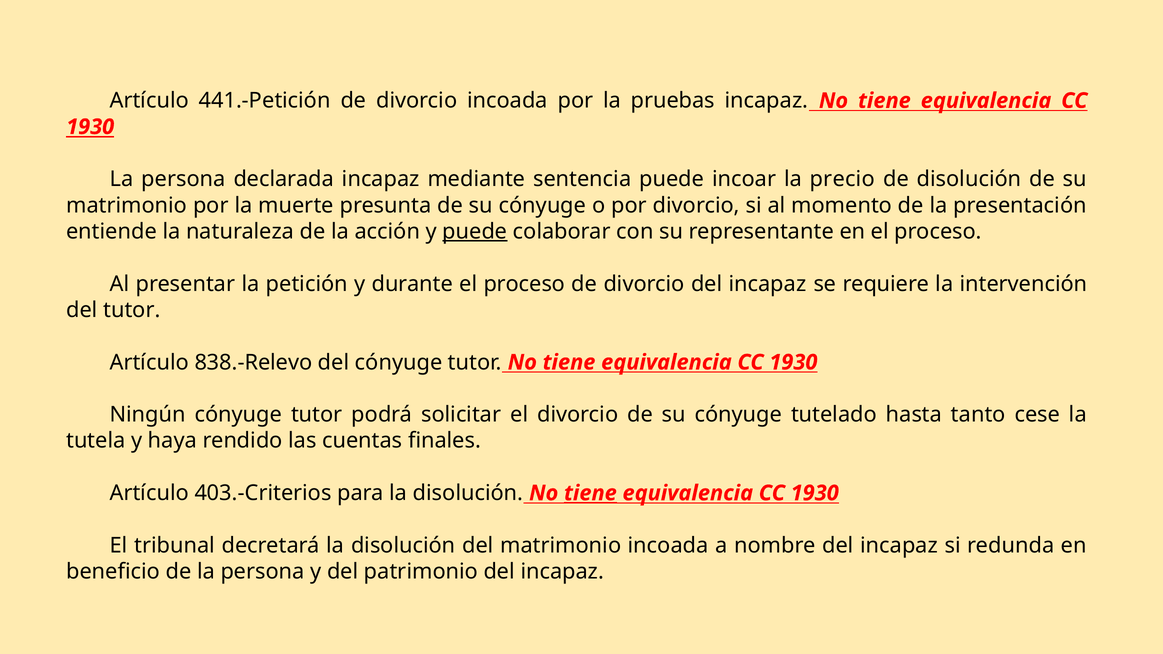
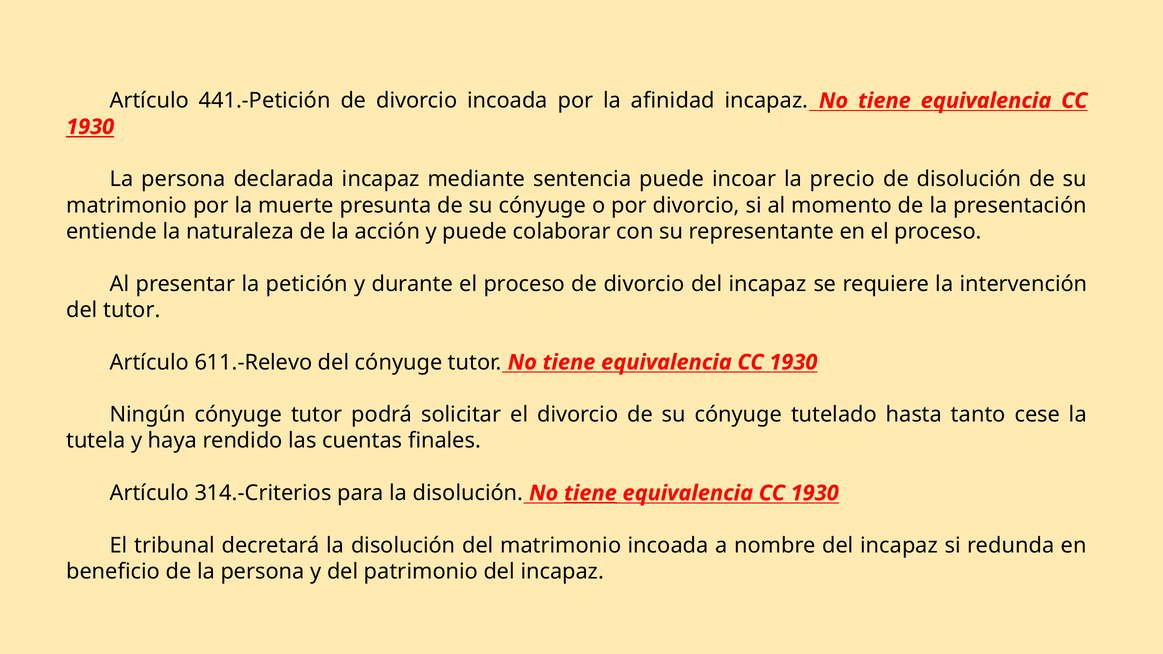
pruebas: pruebas -> afinidad
puede at (475, 232) underline: present -> none
838.-Relevo: 838.-Relevo -> 611.-Relevo
403.-Criterios: 403.-Criterios -> 314.-Criterios
